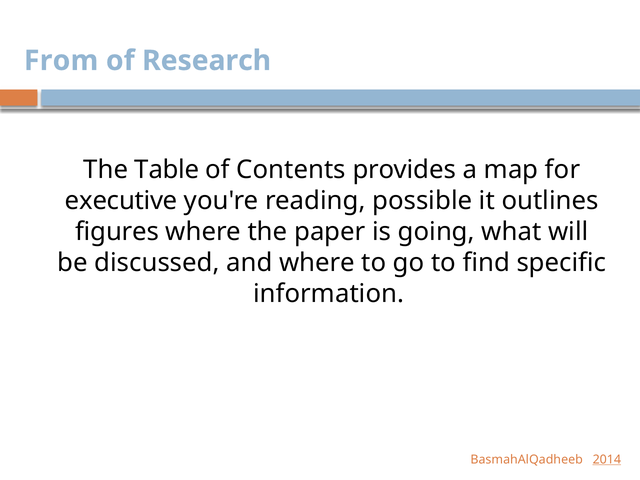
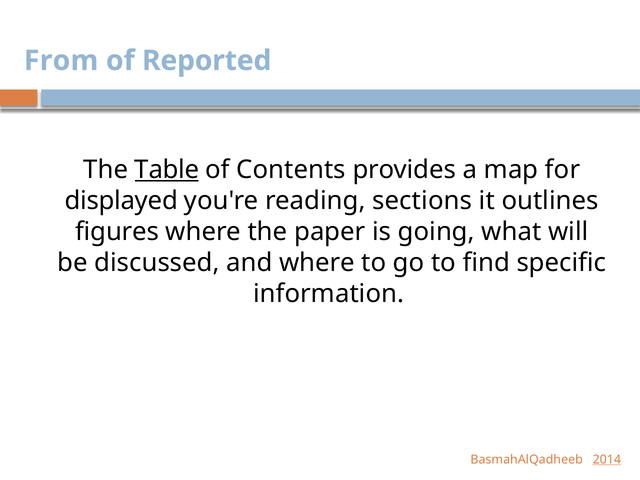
Research: Research -> Reported
Table underline: none -> present
executive: executive -> displayed
possible: possible -> sections
